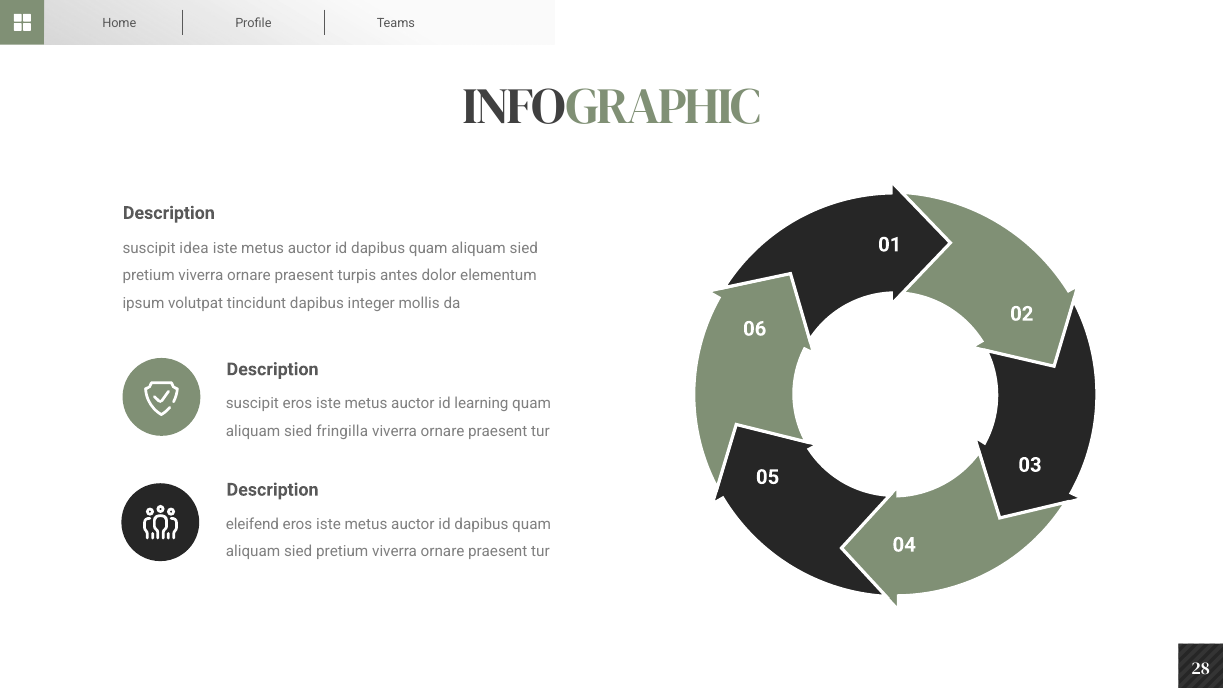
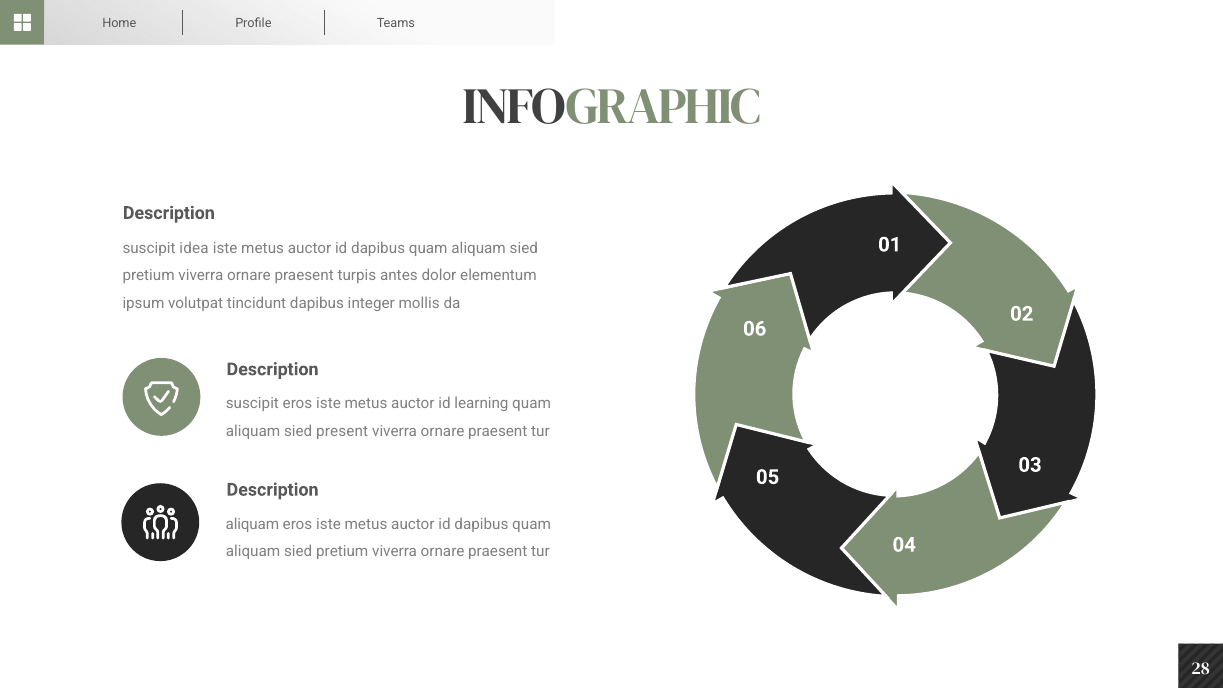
fringilla: fringilla -> present
eleifend at (252, 524): eleifend -> aliquam
